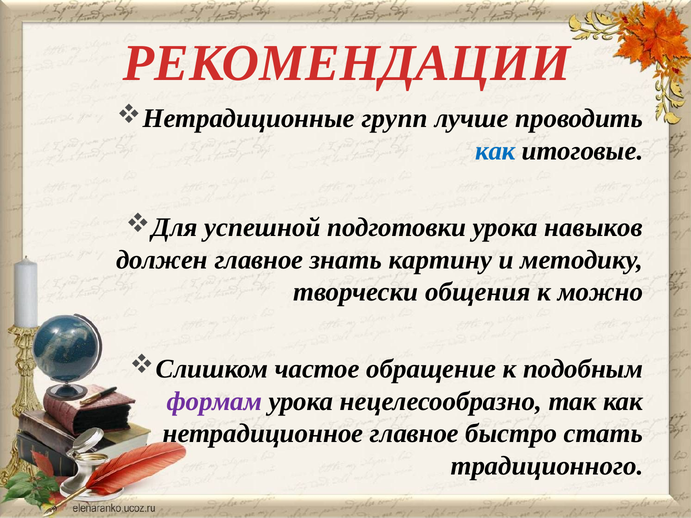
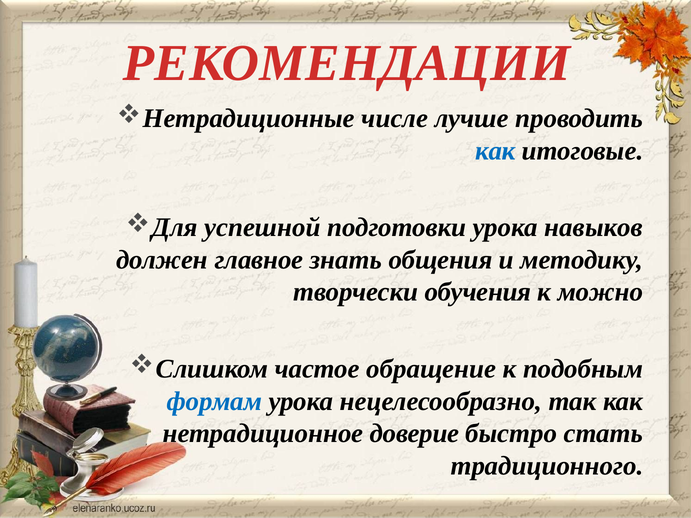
групп: групп -> числе
картину: картину -> общения
общения: общения -> обучения
формам colour: purple -> blue
нетрадиционное главное: главное -> доверие
